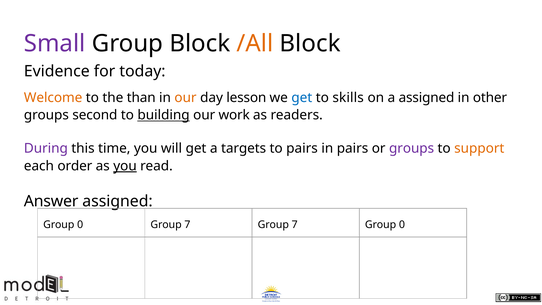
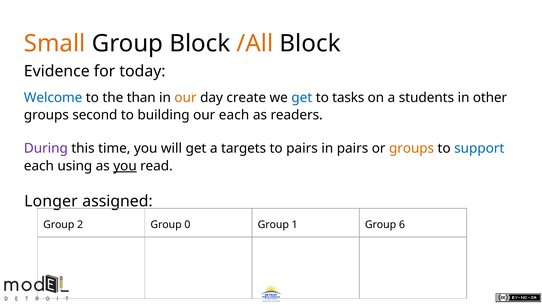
Small colour: purple -> orange
Welcome colour: orange -> blue
lesson: lesson -> create
skills: skills -> tasks
a assigned: assigned -> students
building underline: present -> none
our work: work -> each
groups at (412, 148) colour: purple -> orange
support colour: orange -> blue
order: order -> using
Answer: Answer -> Longer
0 at (80, 225): 0 -> 2
7 at (187, 225): 7 -> 0
7 at (295, 225): 7 -> 1
0 at (402, 225): 0 -> 6
